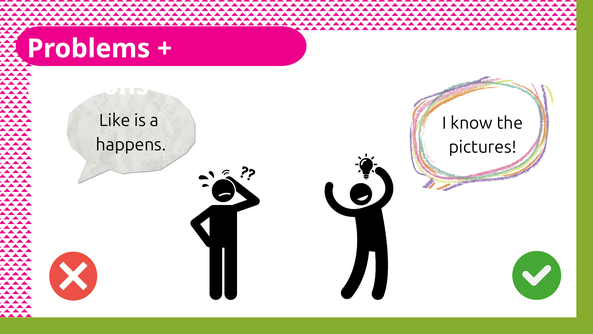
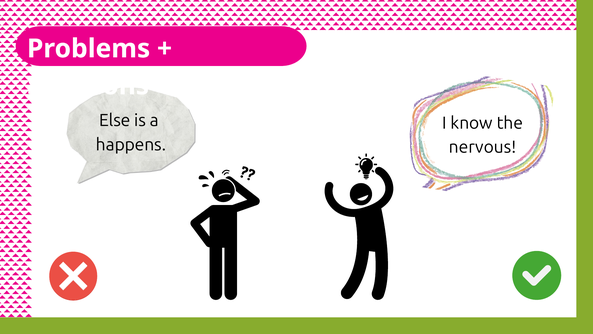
Like: Like -> Else
pictures: pictures -> nervous
